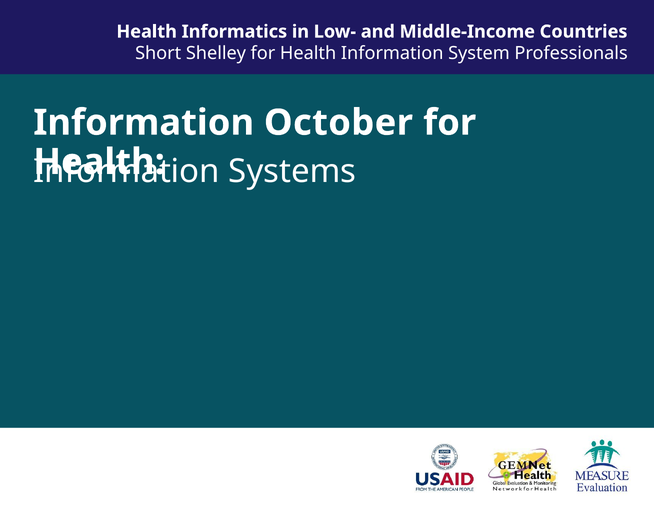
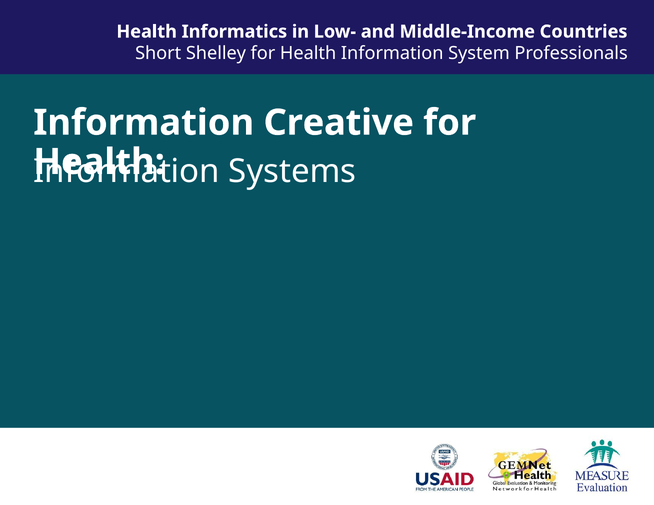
October: October -> Creative
